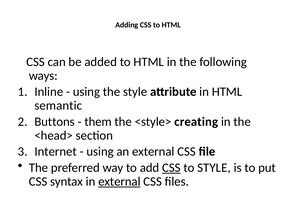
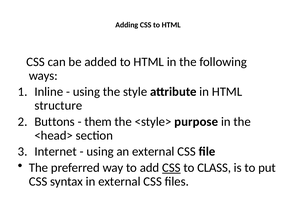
semantic: semantic -> structure
creating: creating -> purpose
to STYLE: STYLE -> CLASS
external at (119, 181) underline: present -> none
